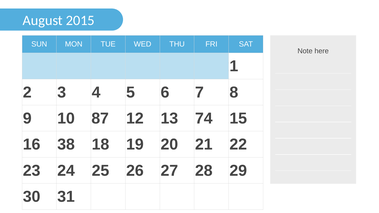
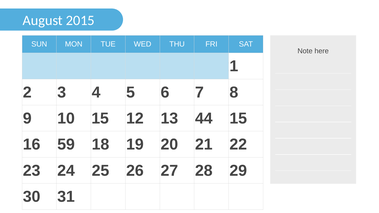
10 87: 87 -> 15
74: 74 -> 44
38: 38 -> 59
